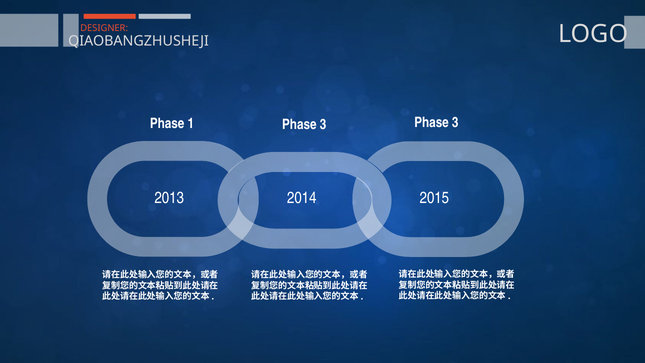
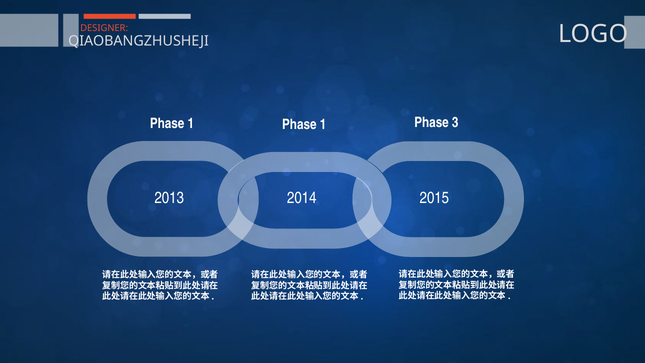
3 at (323, 124): 3 -> 1
